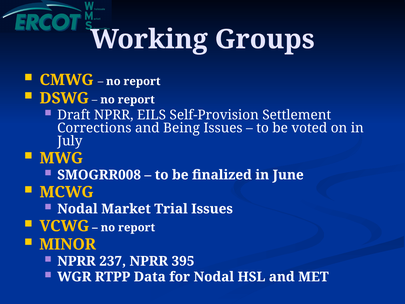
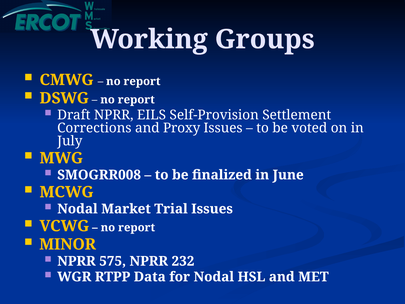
Being: Being -> Proxy
237: 237 -> 575
395: 395 -> 232
